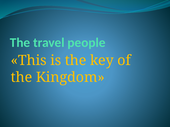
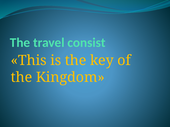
people: people -> consist
